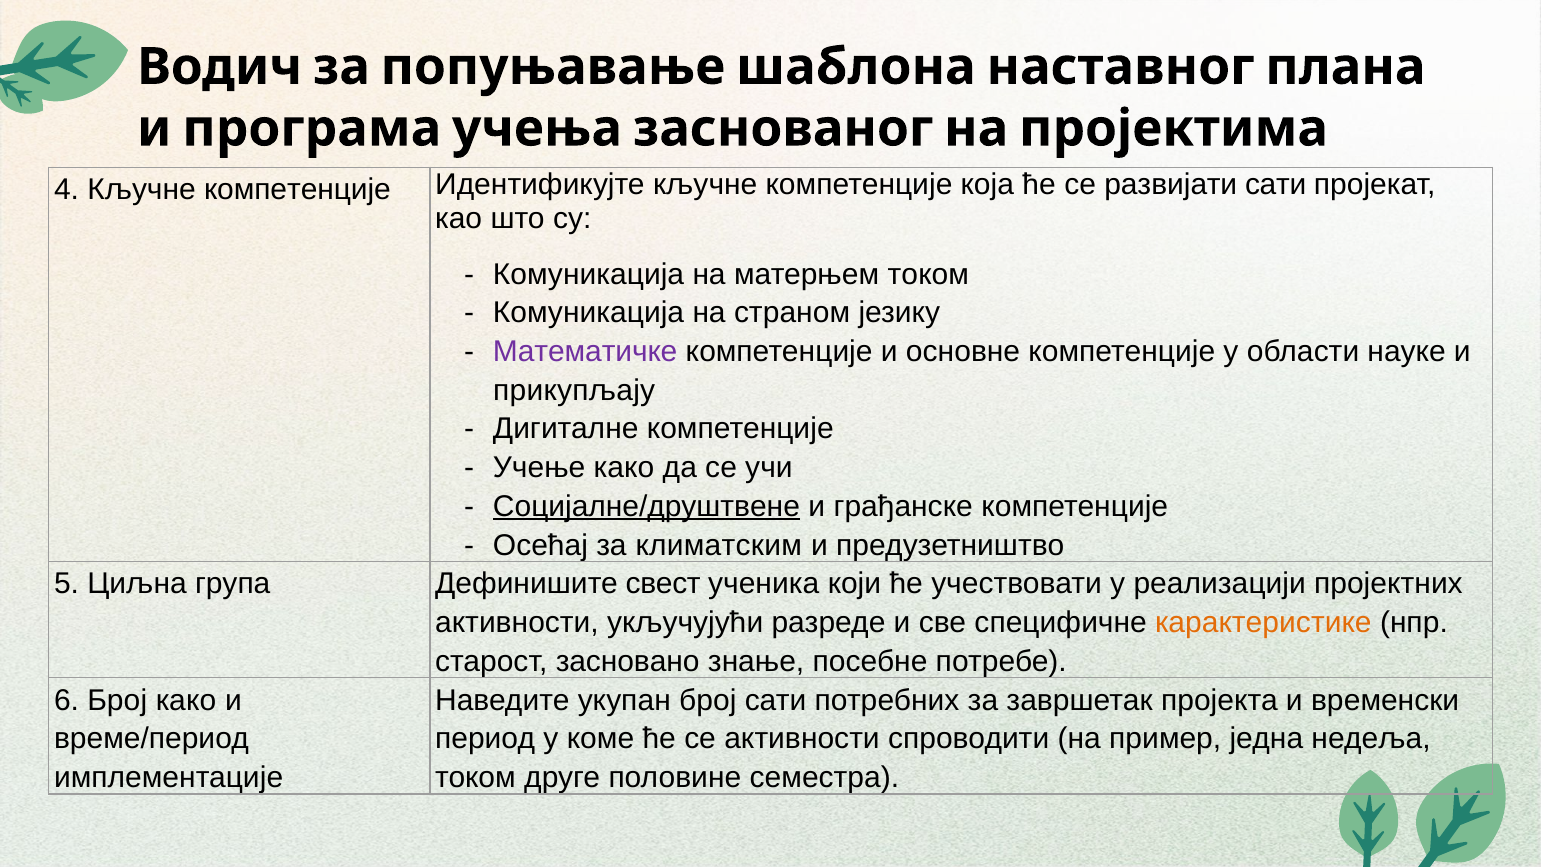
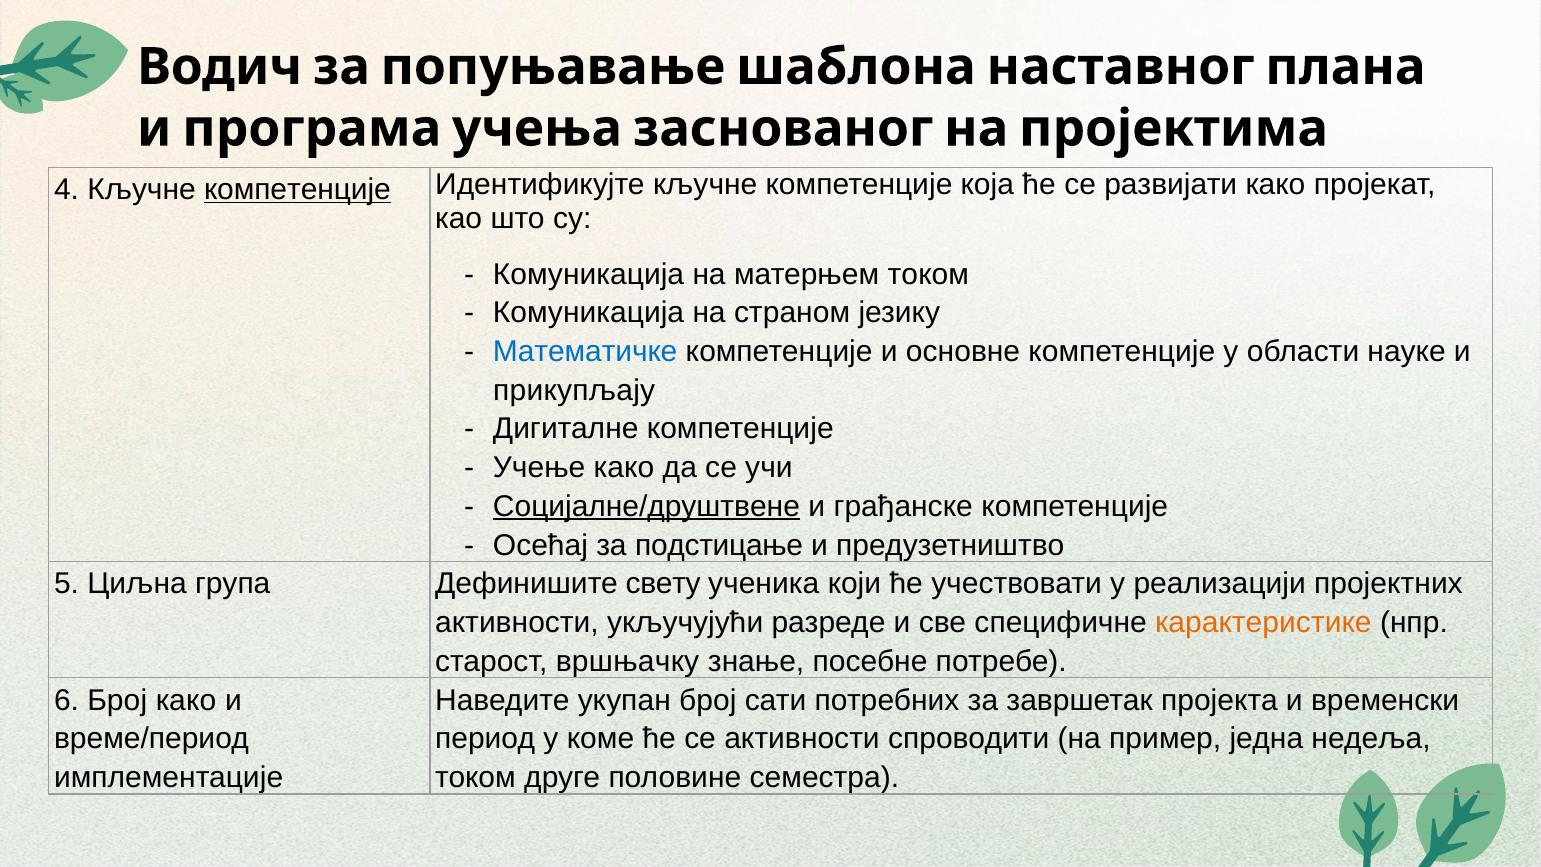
компетенције at (298, 190) underline: none -> present
развијати сати: сати -> како
Математичке colour: purple -> blue
климатским: климатским -> подстицање
свест: свест -> свету
засновано: засновано -> вршњачку
